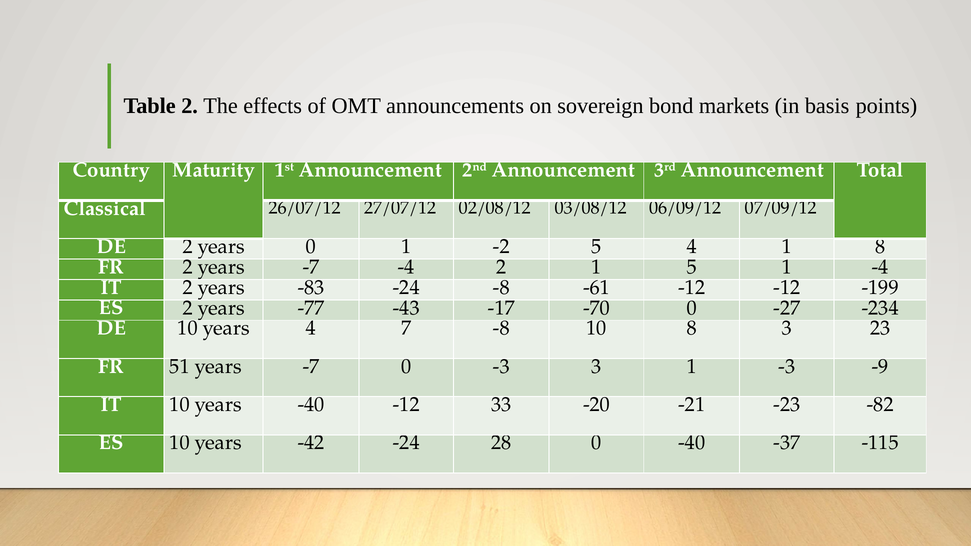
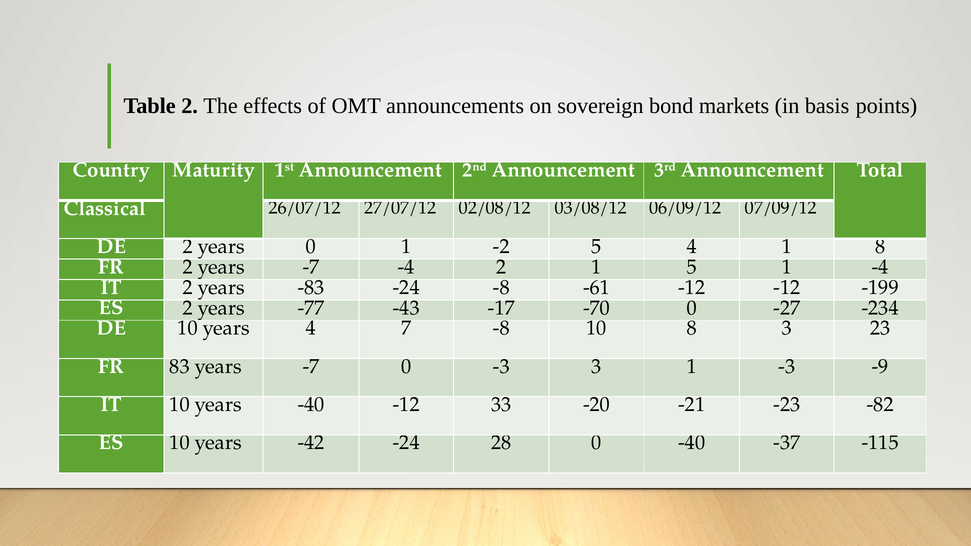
51: 51 -> 83
